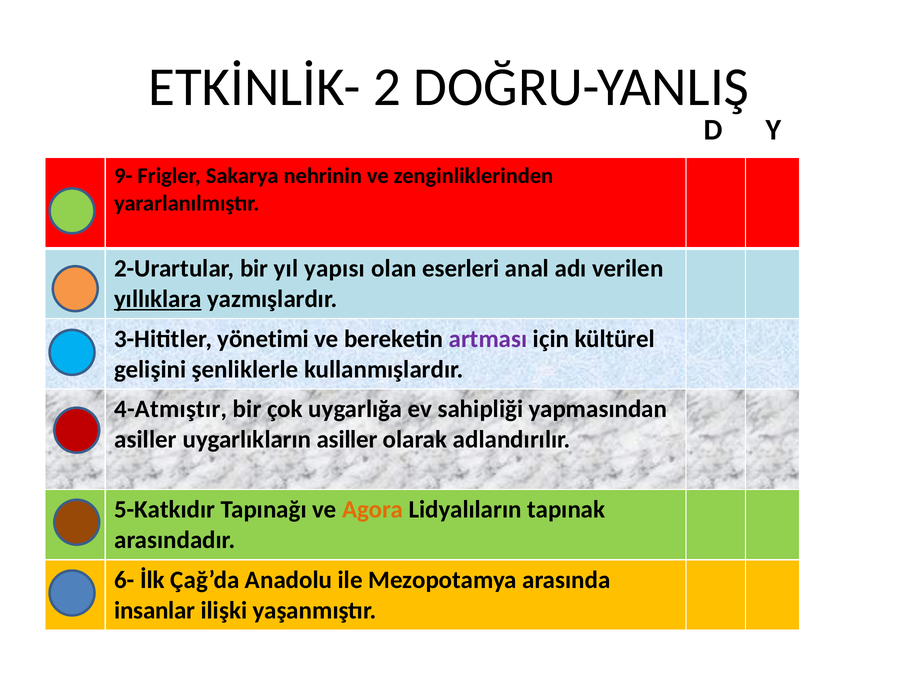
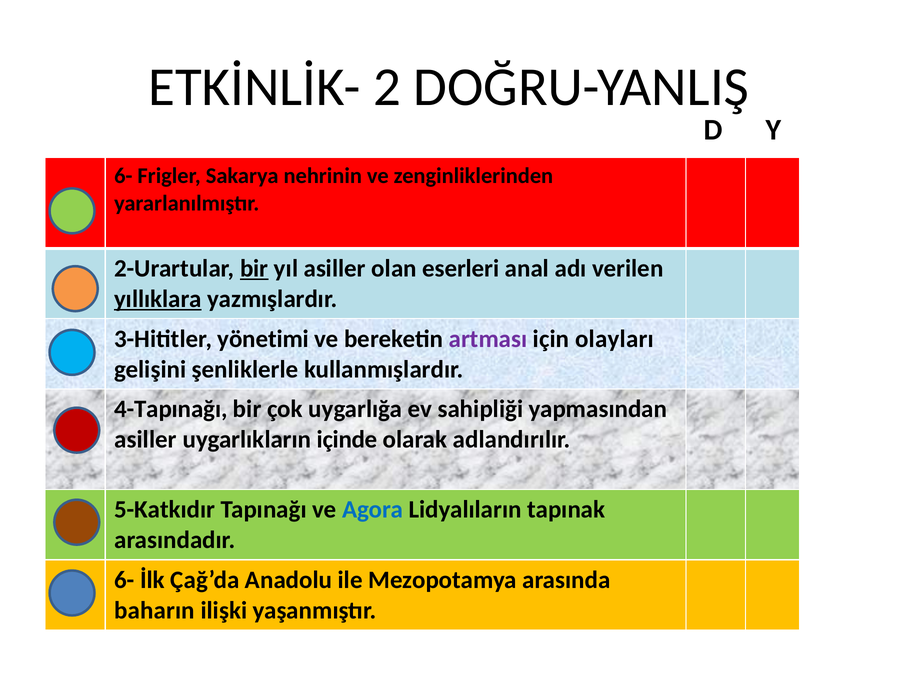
9- at (123, 176): 9- -> 6-
bir at (254, 268) underline: none -> present
yıl yapısı: yapısı -> asiller
kültürel: kültürel -> olayları
4-Atmıştır: 4-Atmıştır -> 4-Tapınağı
uygarlıkların asiller: asiller -> içinde
Agora colour: orange -> blue
insanlar: insanlar -> baharın
